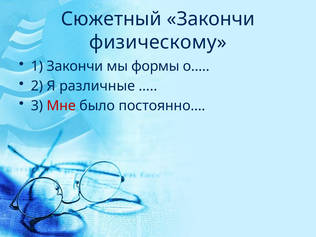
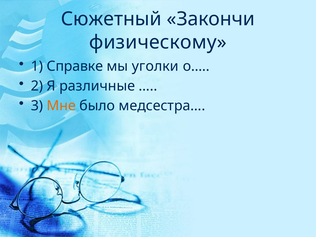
1 Закончи: Закончи -> Справке
формы: формы -> уголки
Мне colour: red -> orange
постоянно…: постоянно… -> медсестра…
